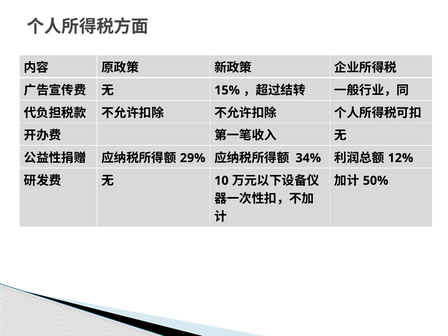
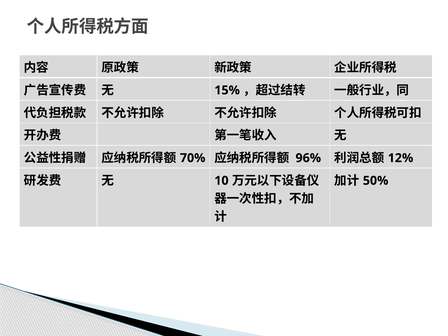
29%: 29% -> 70%
34%: 34% -> 96%
